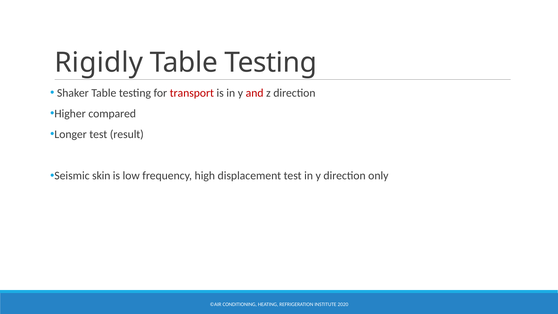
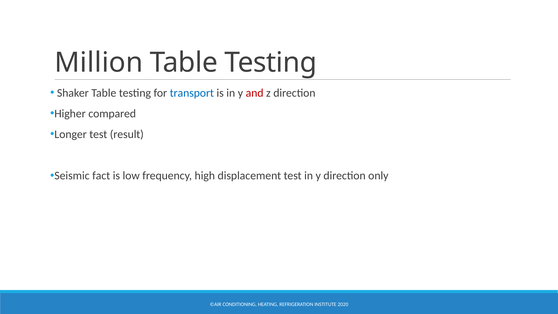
Rigidly: Rigidly -> Million
transport colour: red -> blue
skin: skin -> fact
